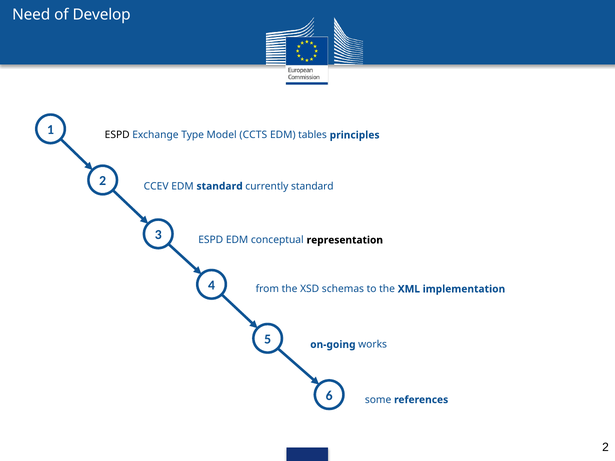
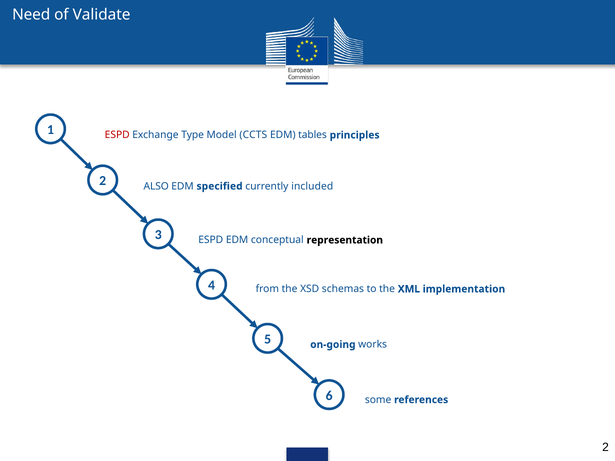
Develop: Develop -> Validate
ESPD at (117, 135) colour: black -> red
CCEV: CCEV -> ALSO
EDM standard: standard -> specified
currently standard: standard -> included
